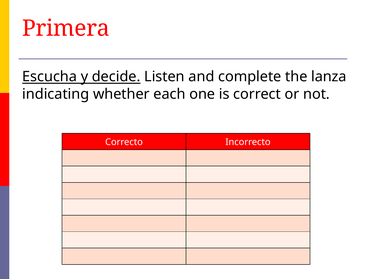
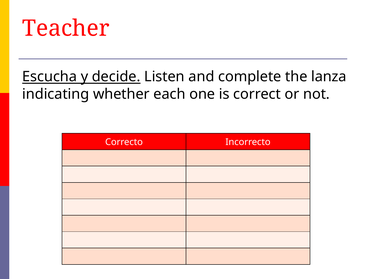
Primera: Primera -> Teacher
